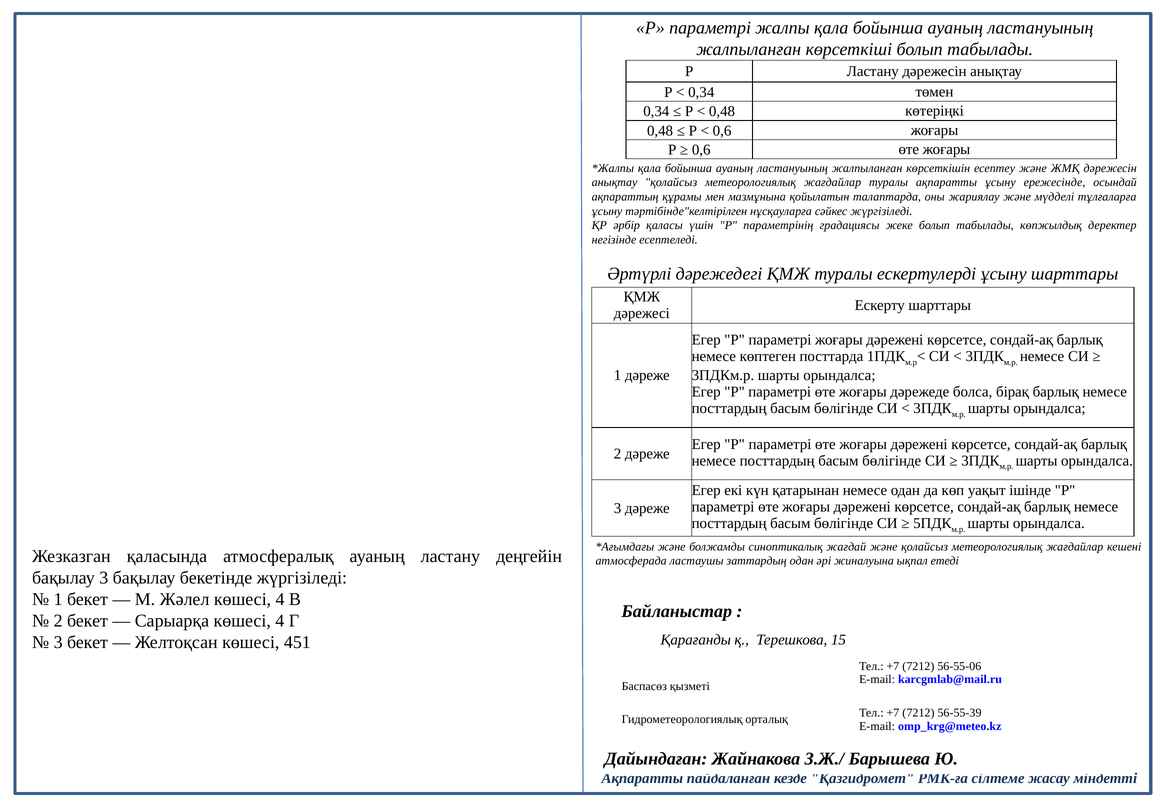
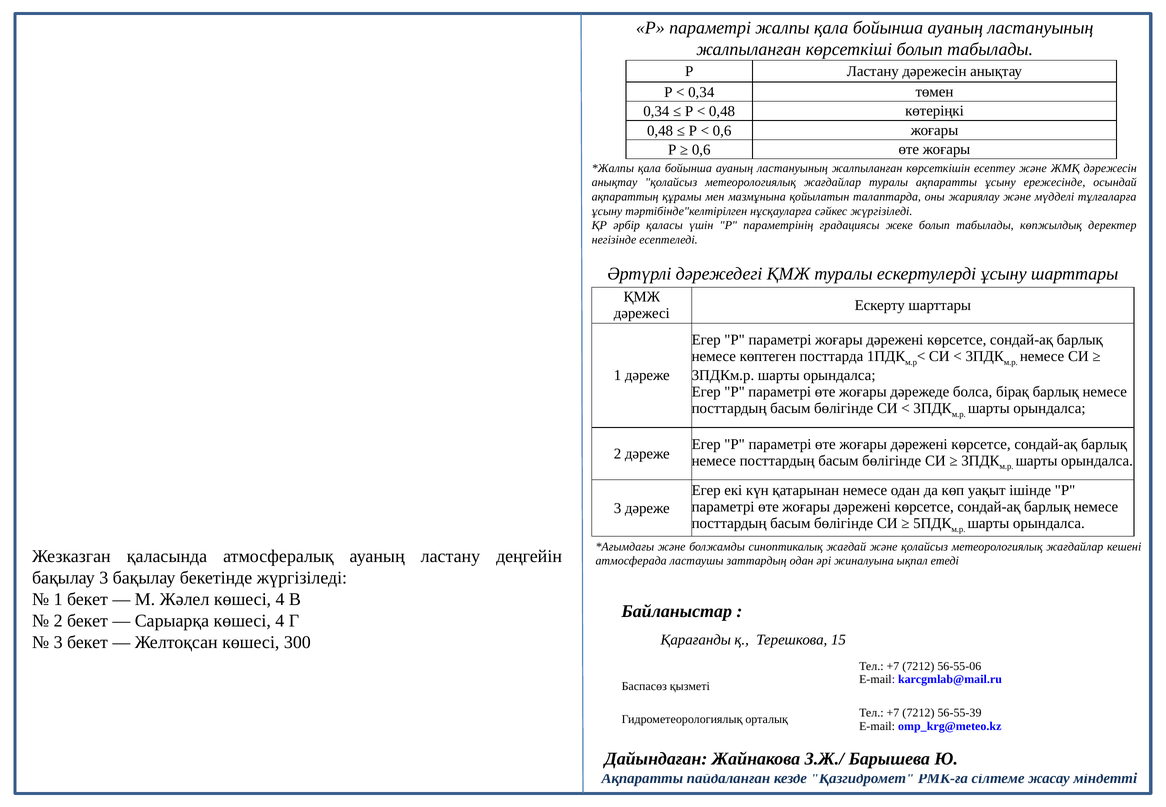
451: 451 -> 300
